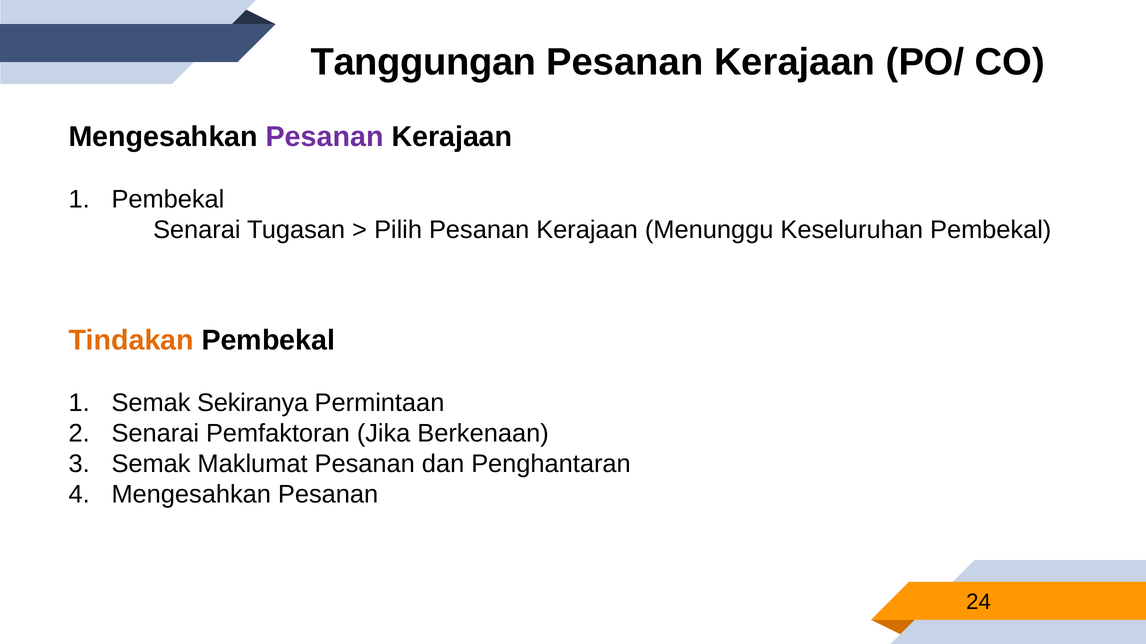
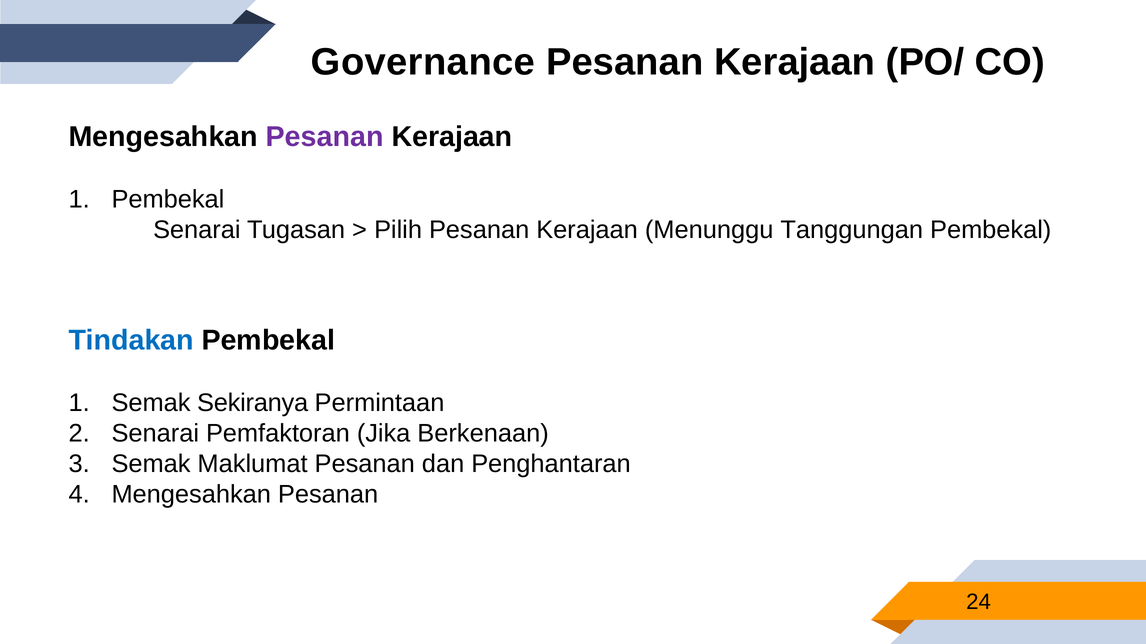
Tanggungan: Tanggungan -> Governance
Keseluruhan: Keseluruhan -> Tanggungan
Tindakan colour: orange -> blue
